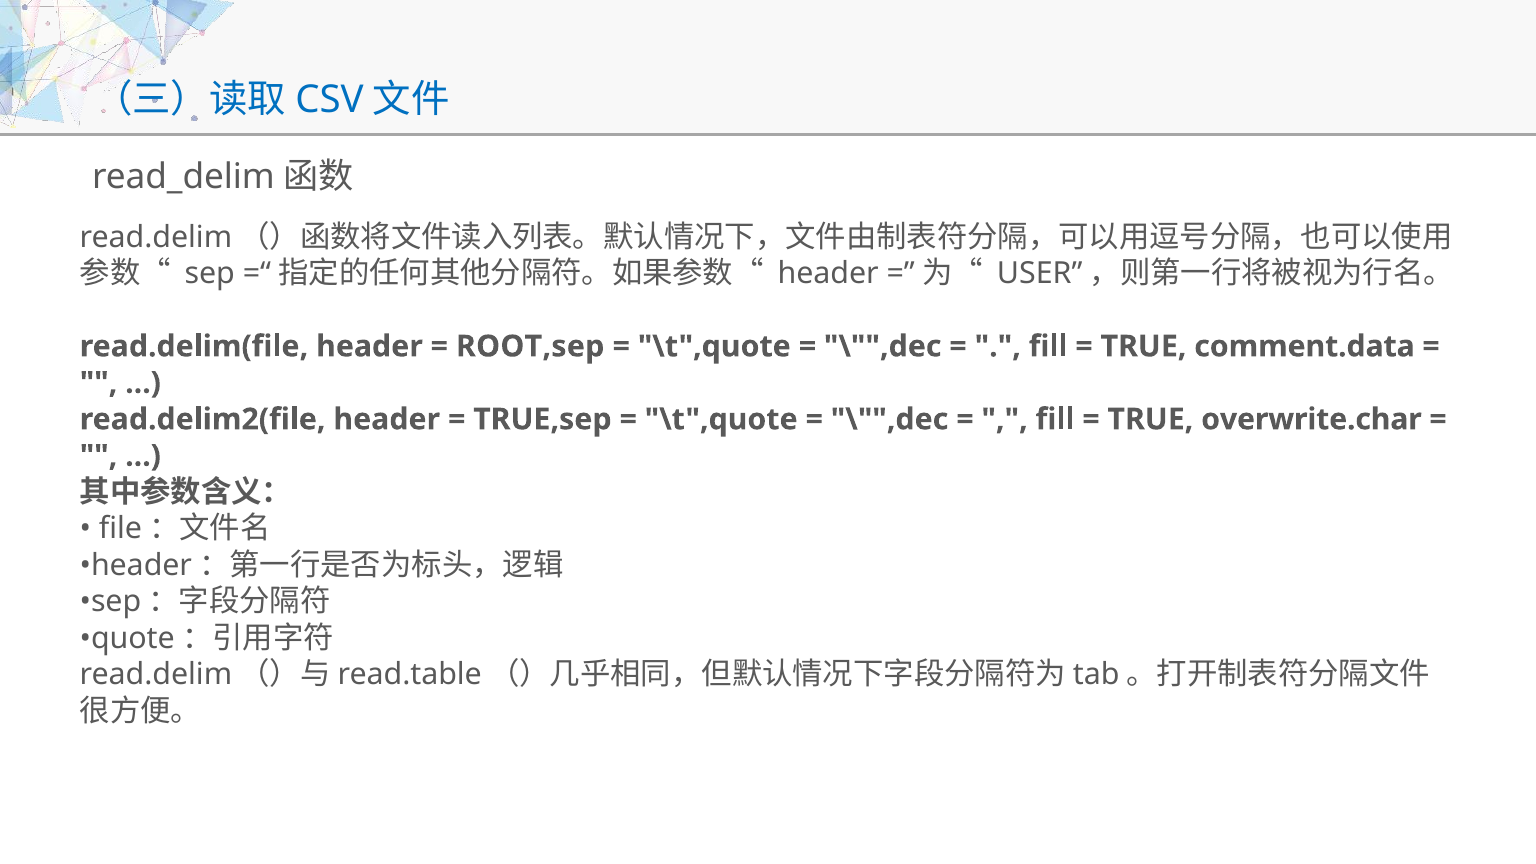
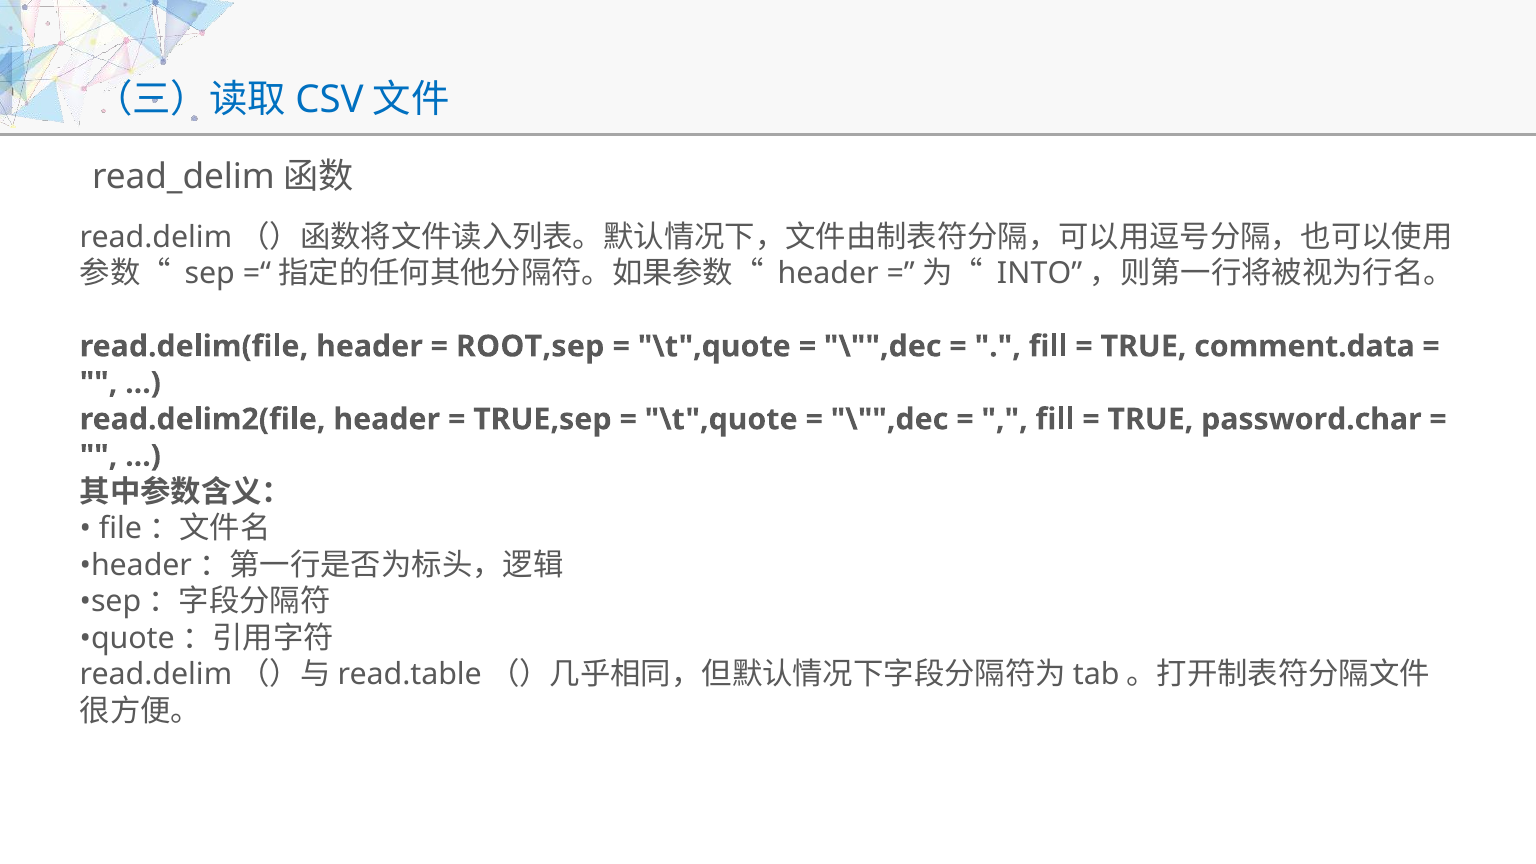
USER: USER -> INTO
overwrite.char: overwrite.char -> password.char
